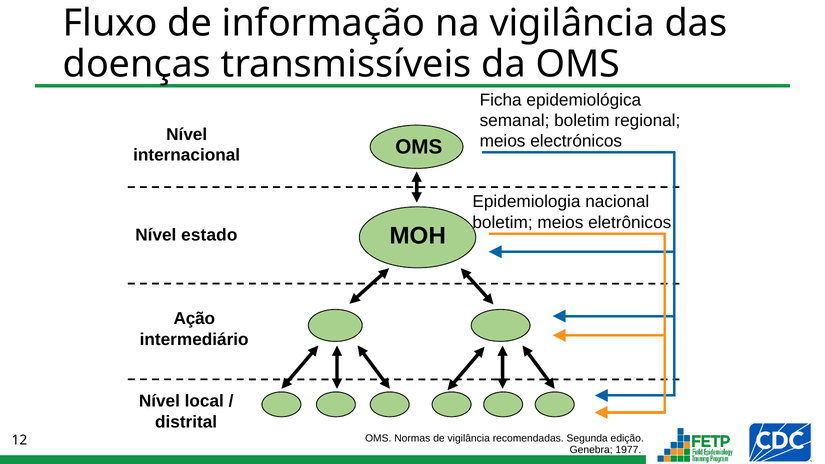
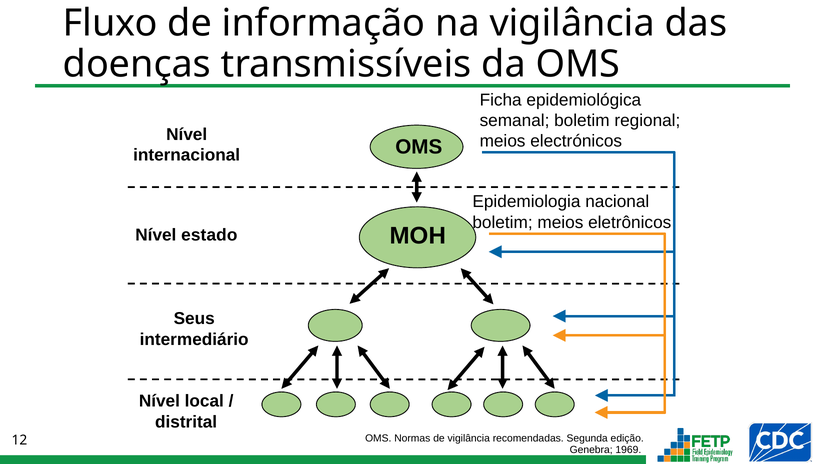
Ação: Ação -> Seus
1977: 1977 -> 1969
